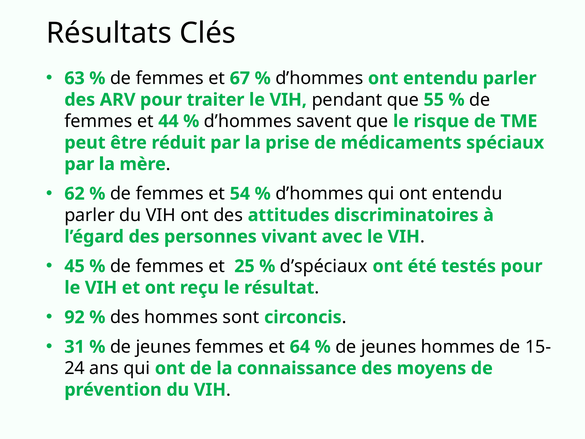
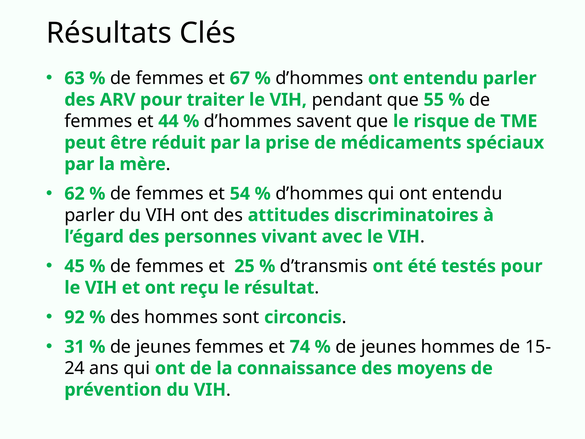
d’spéciaux: d’spéciaux -> d’transmis
64: 64 -> 74
